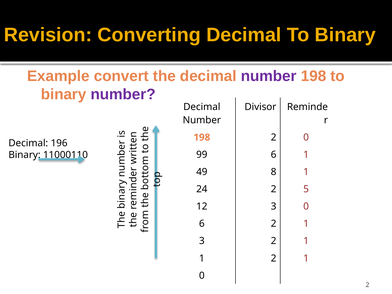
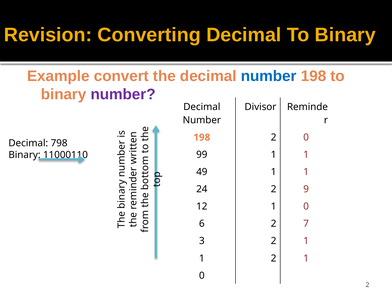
number at (269, 76) colour: purple -> blue
196: 196 -> 798
99 6: 6 -> 1
49 8: 8 -> 1
5: 5 -> 9
12 3: 3 -> 1
6 2 1: 1 -> 7
